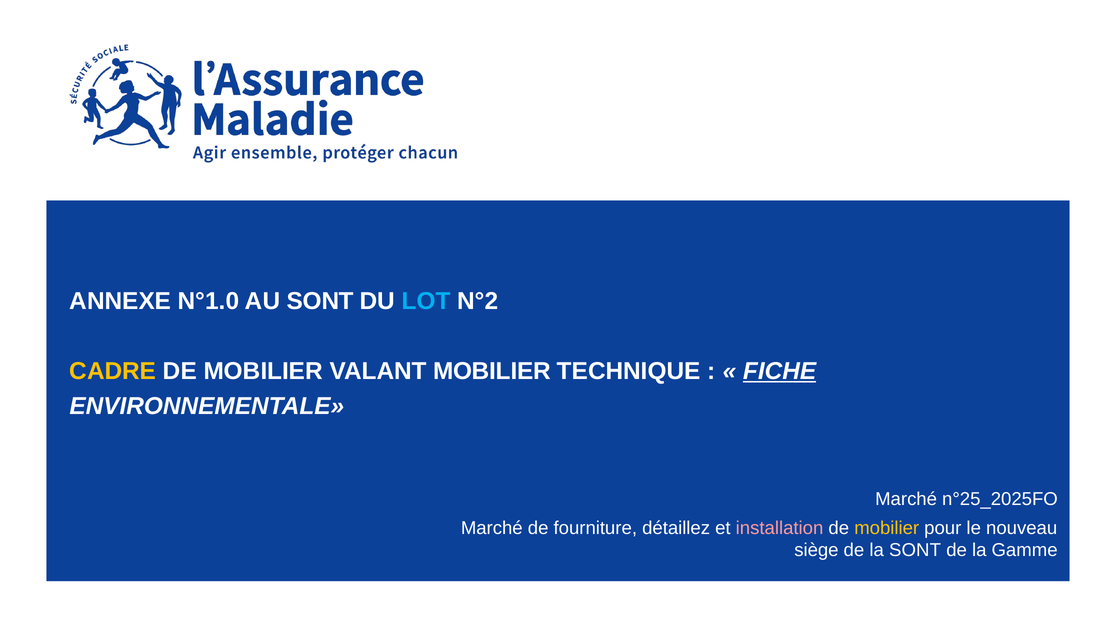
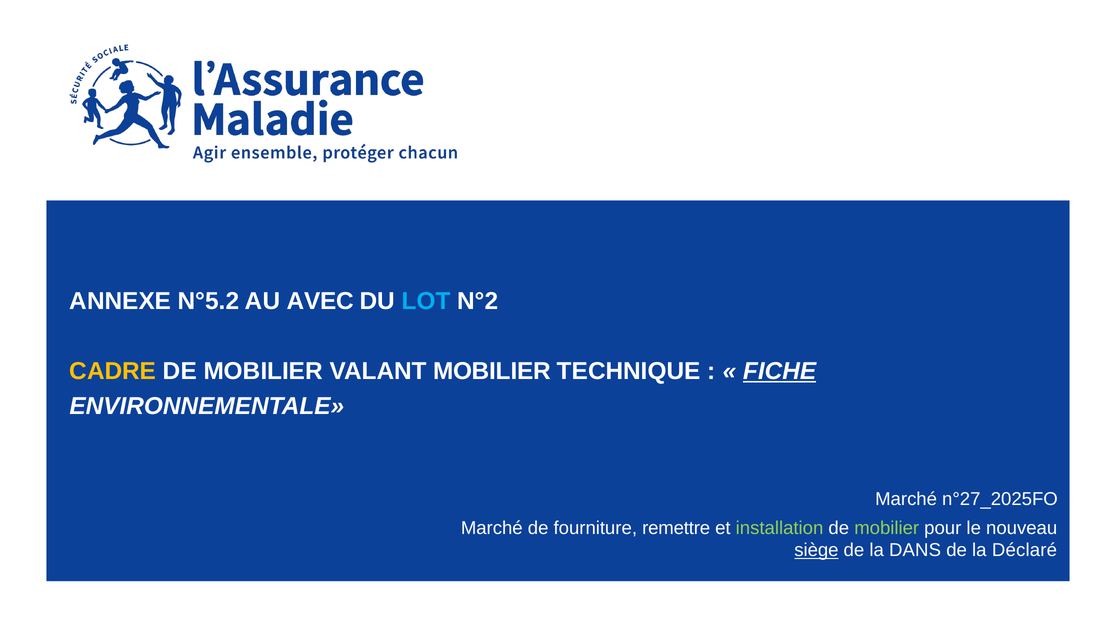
N°1.0: N°1.0 -> N°5.2
AU SONT: SONT -> AVEC
n°25_2025FO: n°25_2025FO -> n°27_2025FO
détaillez: détaillez -> remettre
installation colour: pink -> light green
mobilier at (887, 528) colour: yellow -> light green
siège underline: none -> present
la SONT: SONT -> DANS
Gamme: Gamme -> Déclaré
